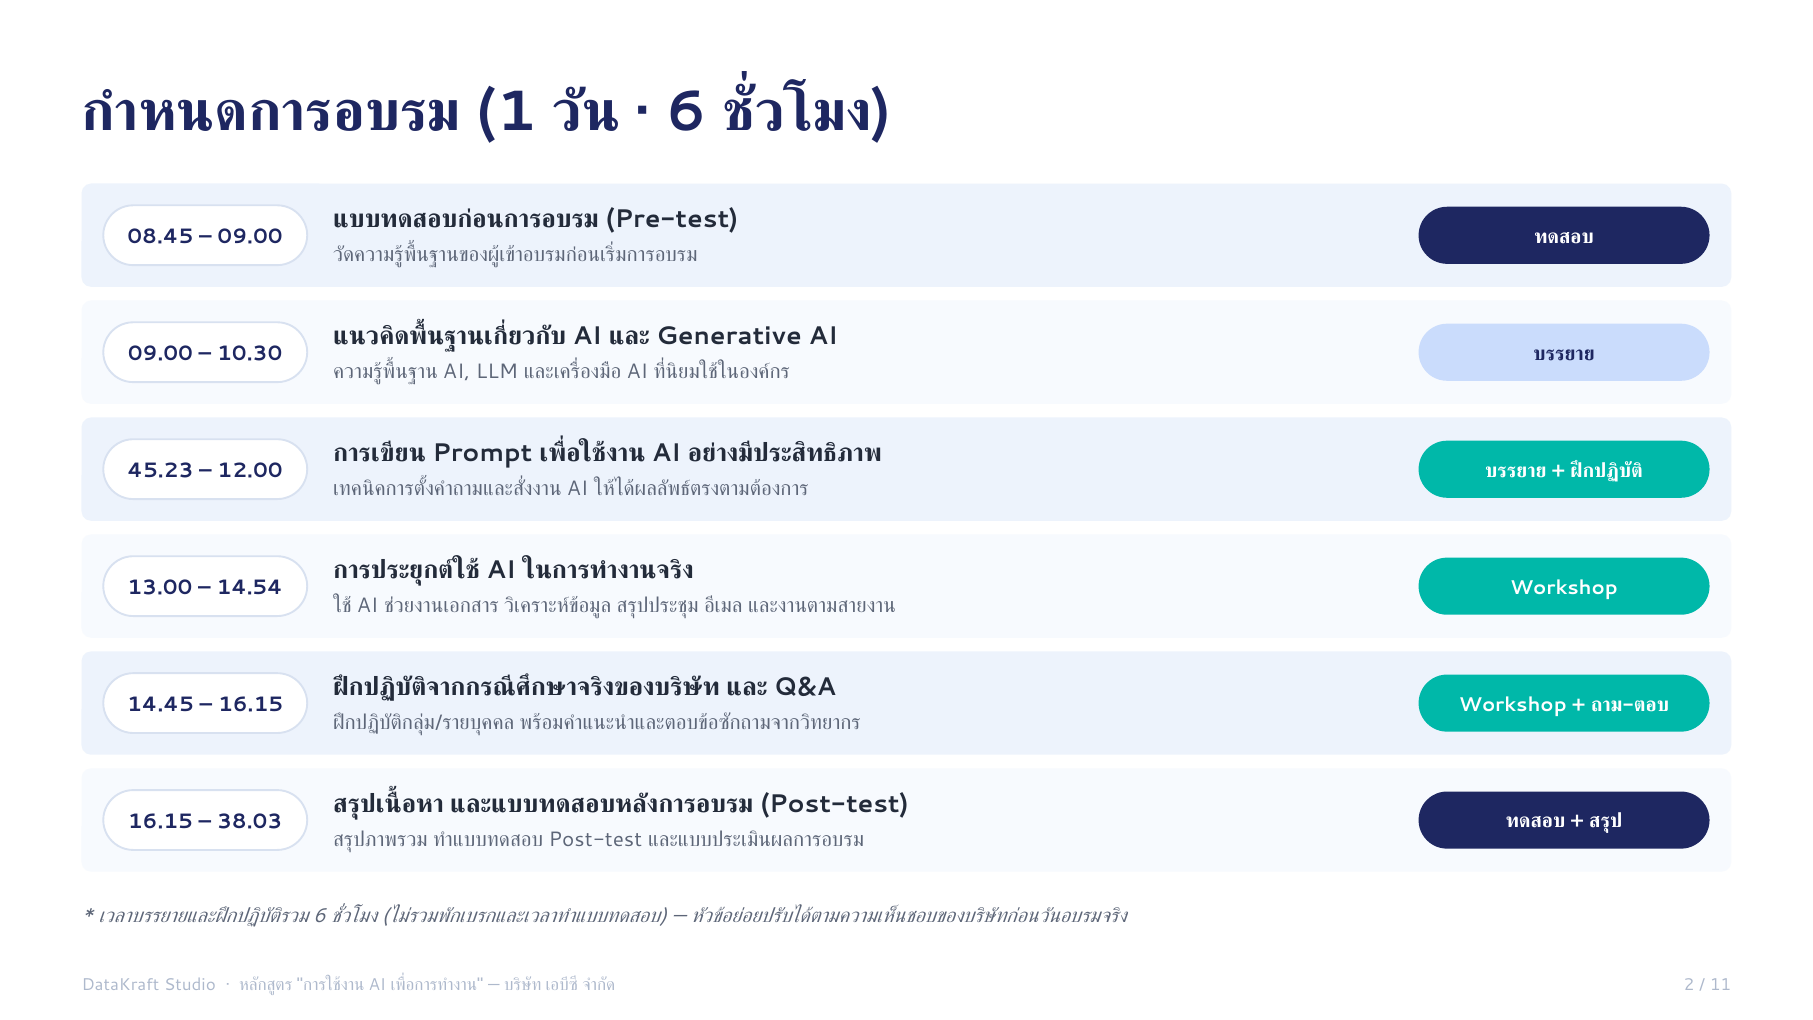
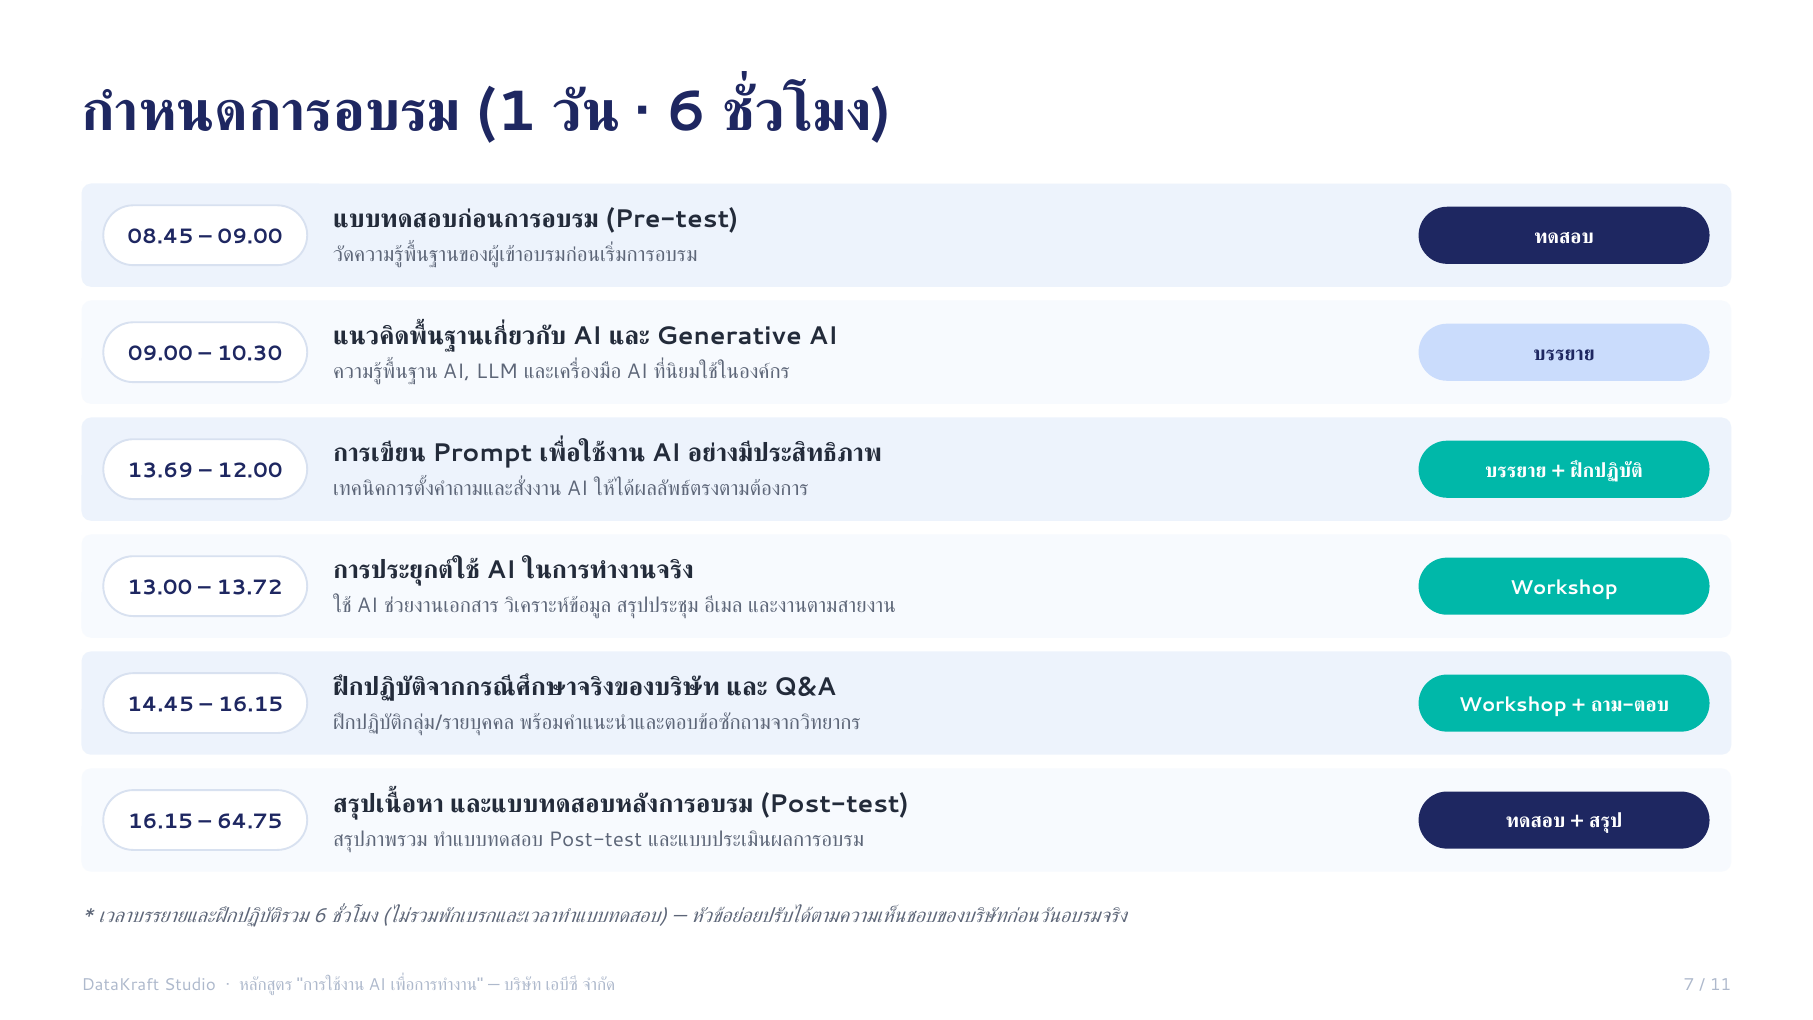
45.23: 45.23 -> 13.69
14.54: 14.54 -> 13.72
38.03: 38.03 -> 64.75
2: 2 -> 7
